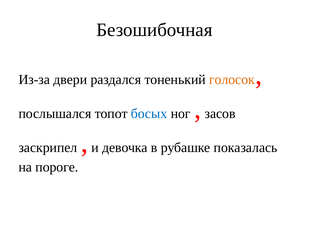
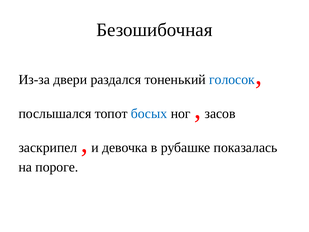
голосок colour: orange -> blue
